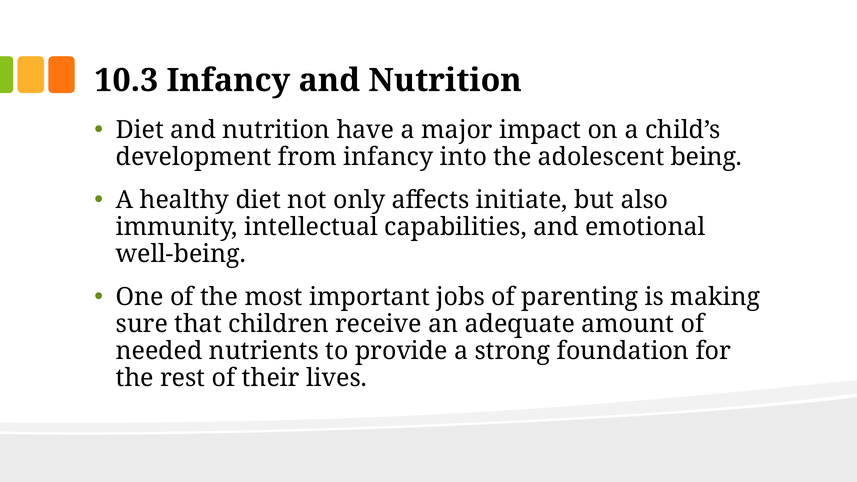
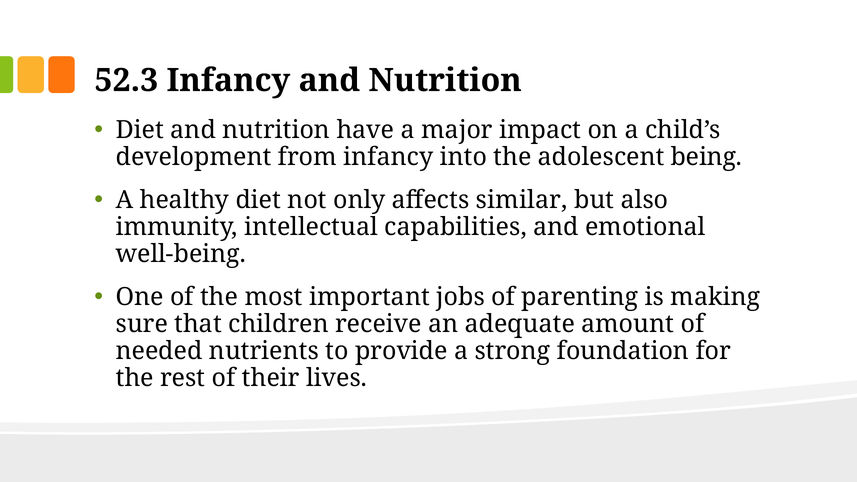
10.3: 10.3 -> 52.3
initiate: initiate -> similar
